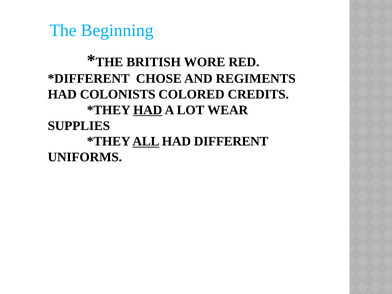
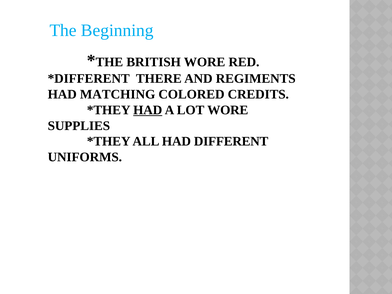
CHOSE: CHOSE -> THERE
COLONISTS: COLONISTS -> MATCHING
LOT WEAR: WEAR -> WORE
ALL underline: present -> none
